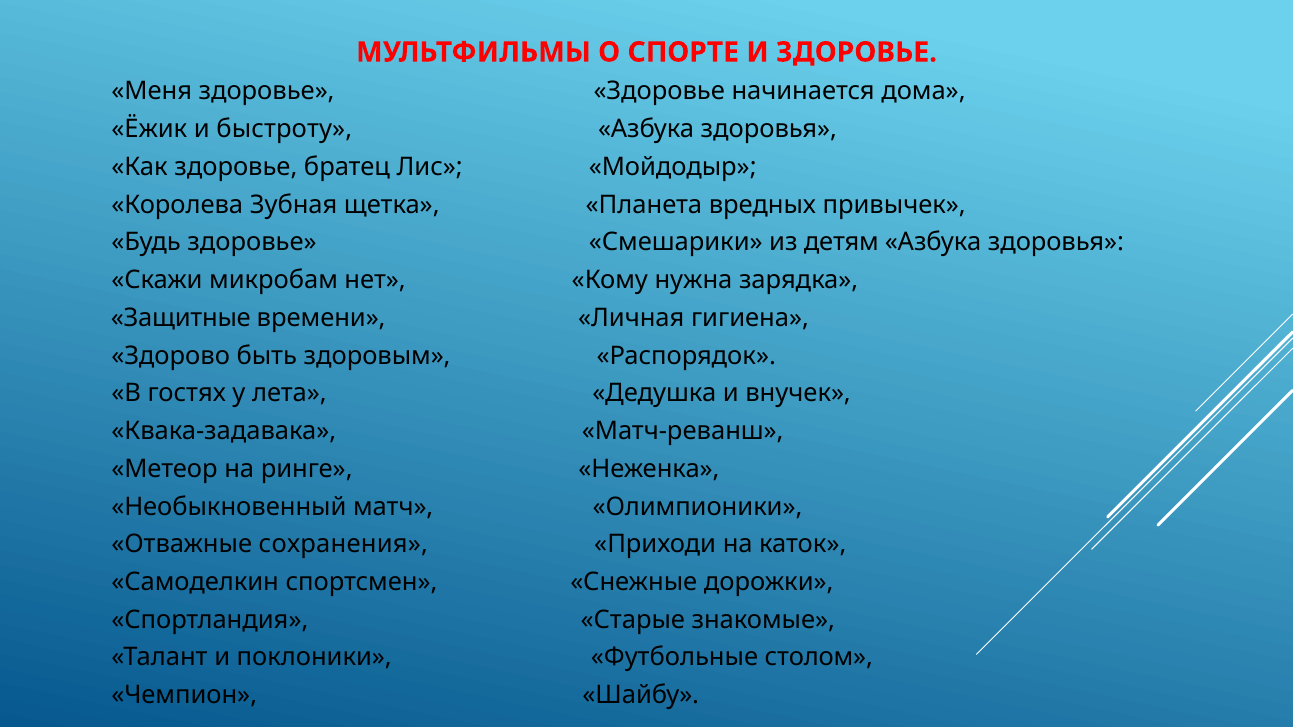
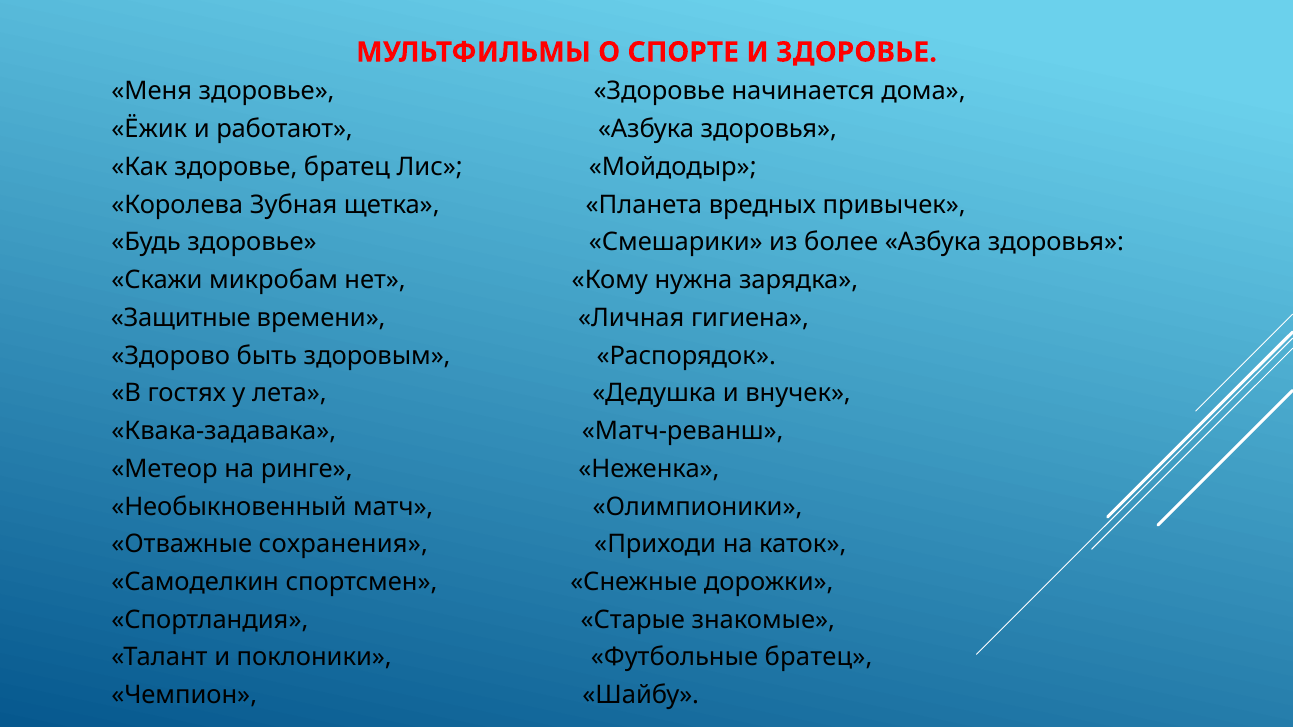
быстроту: быстроту -> работают
детям: детям -> более
Футбольные столом: столом -> братец
